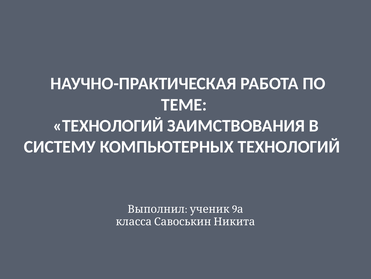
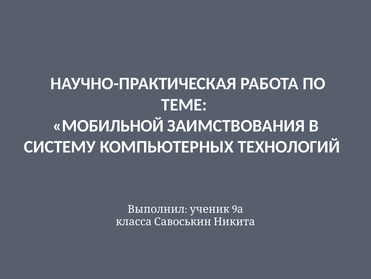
ТЕХНОЛОГИЙ at (108, 125): ТЕХНОЛОГИЙ -> МОБИЛЬНОЙ
